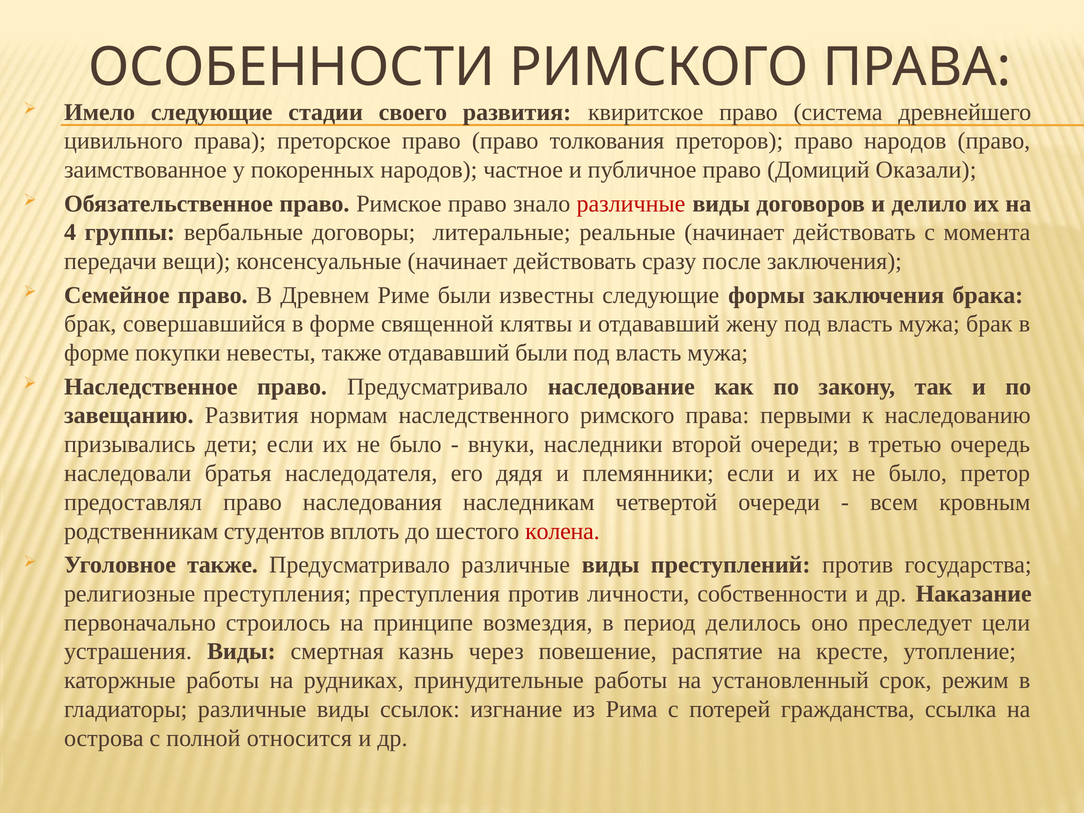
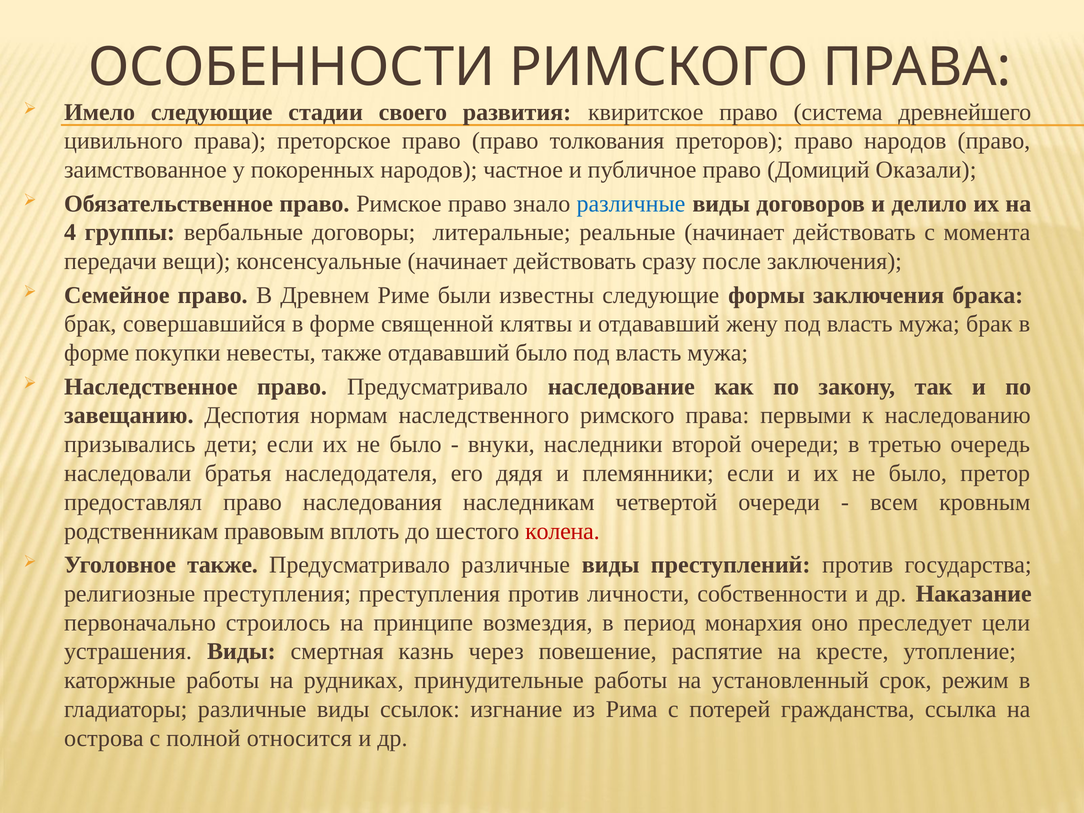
различные at (631, 204) colour: red -> blue
отдававший были: были -> было
завещанию Развития: Развития -> Деспотия
студентов: студентов -> правовым
делилось: делилось -> монархия
